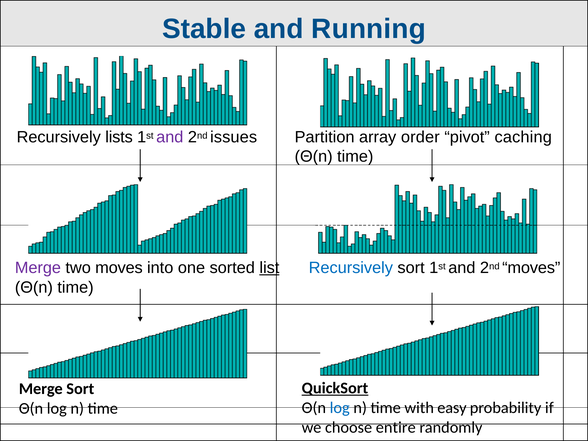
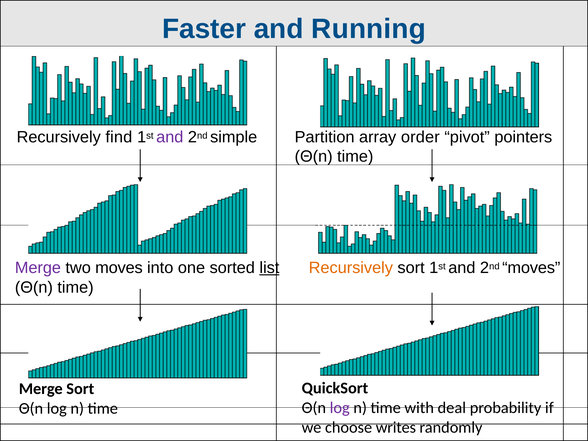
Stable: Stable -> Faster
lists: lists -> find
issues: issues -> simple
caching: caching -> pointers
Recursively at (351, 268) colour: blue -> orange
QuickSort underline: present -> none
log at (340, 408) colour: blue -> purple
easy: easy -> deal
entire: entire -> writes
